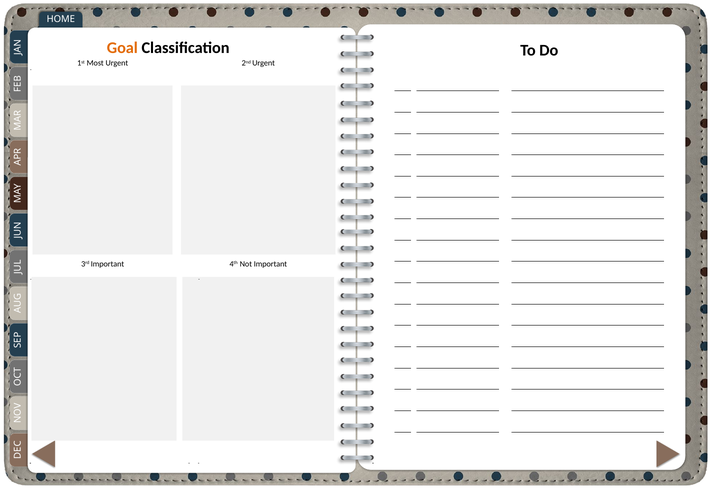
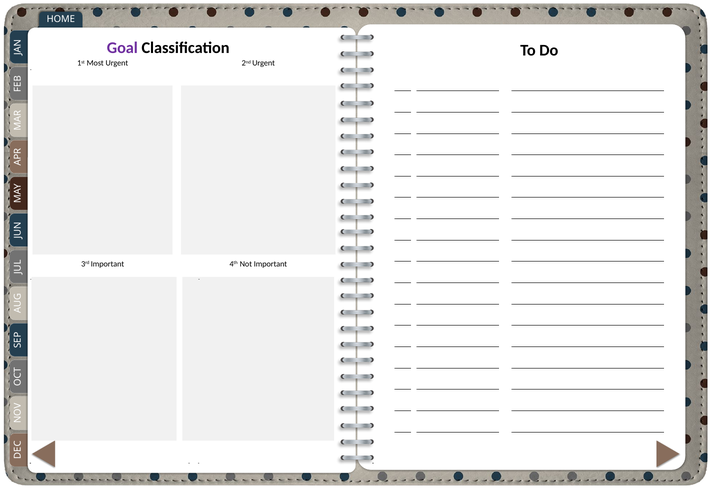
Goal colour: orange -> purple
